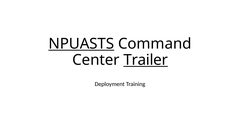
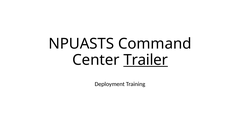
NPUASTS underline: present -> none
